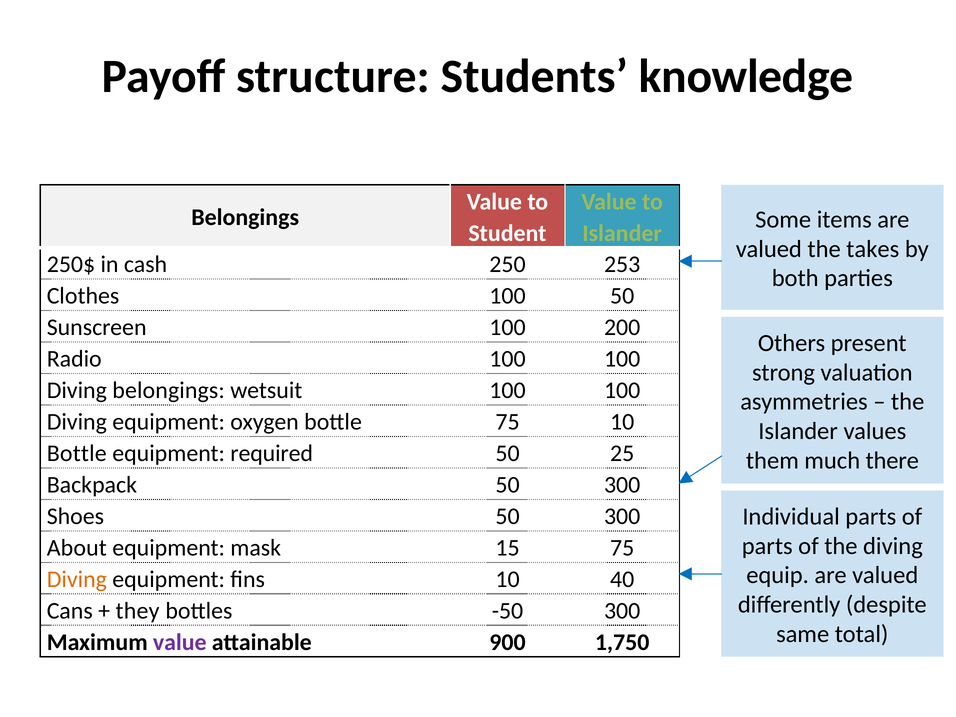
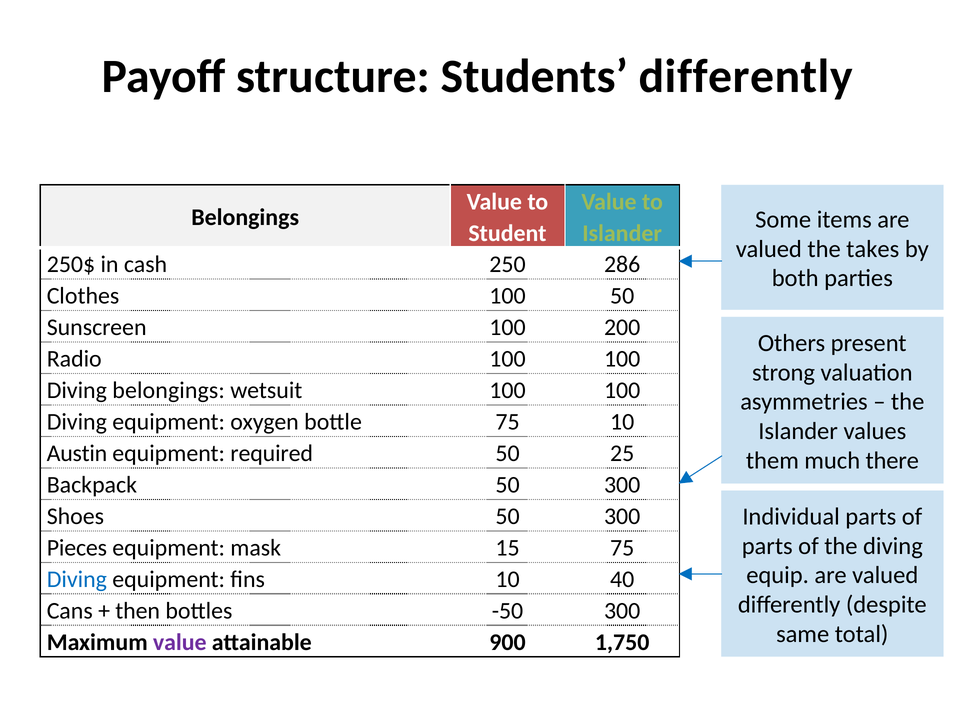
Students knowledge: knowledge -> differently
253: 253 -> 286
Bottle at (77, 453): Bottle -> Austin
About: About -> Pieces
Diving at (77, 579) colour: orange -> blue
they: they -> then
